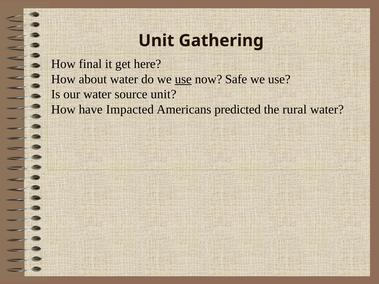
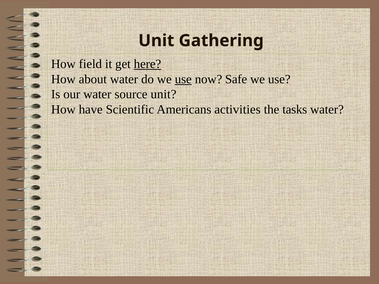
final: final -> field
here underline: none -> present
Impacted: Impacted -> Scientific
predicted: predicted -> activities
rural: rural -> tasks
